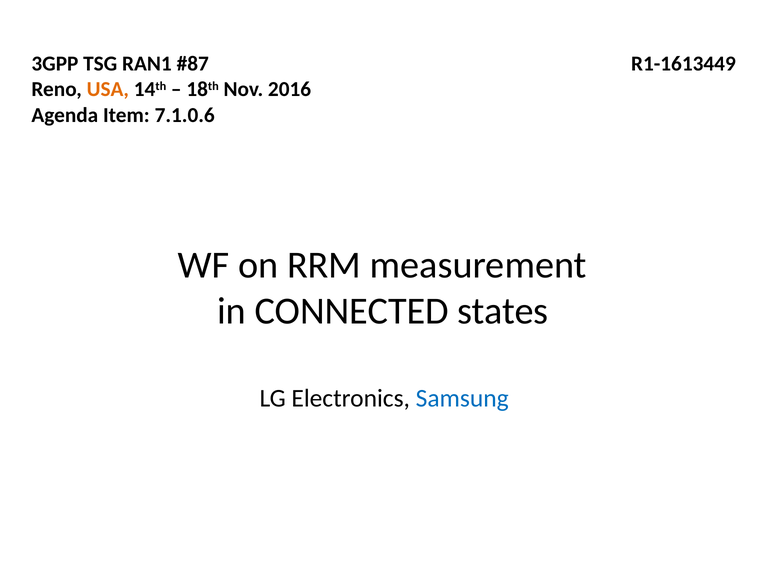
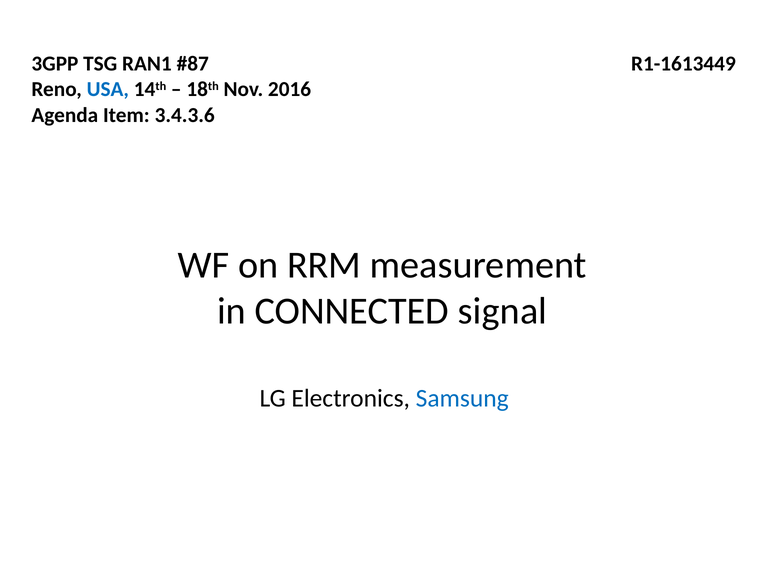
USA colour: orange -> blue
7.1.0.6: 7.1.0.6 -> 3.4.3.6
states: states -> signal
